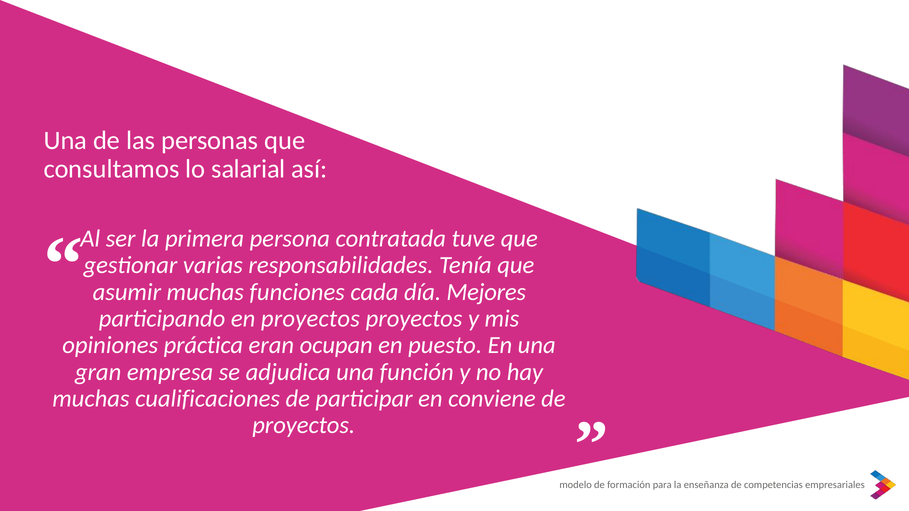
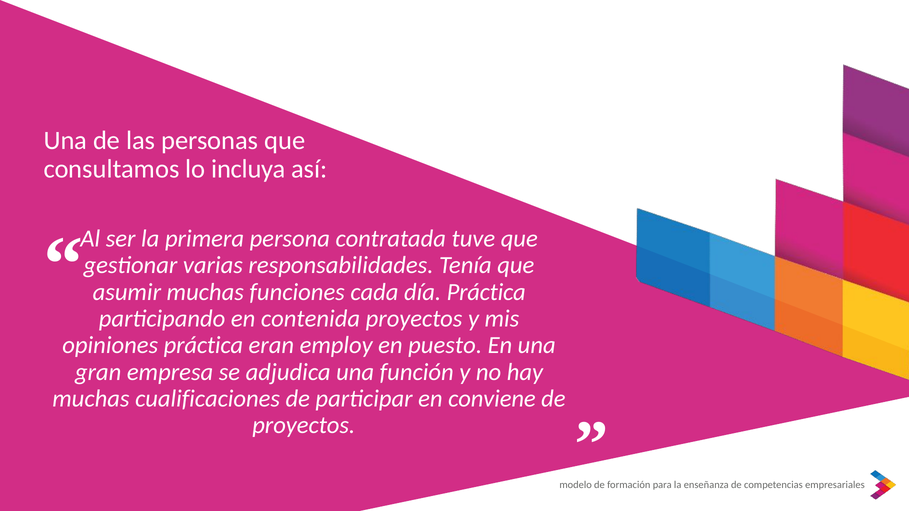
salarial: salarial -> incluya
día Mejores: Mejores -> Práctica
en proyectos: proyectos -> contenida
ocupan: ocupan -> employ
